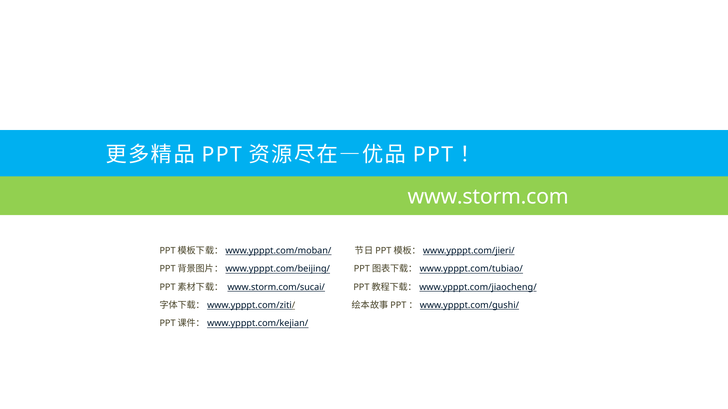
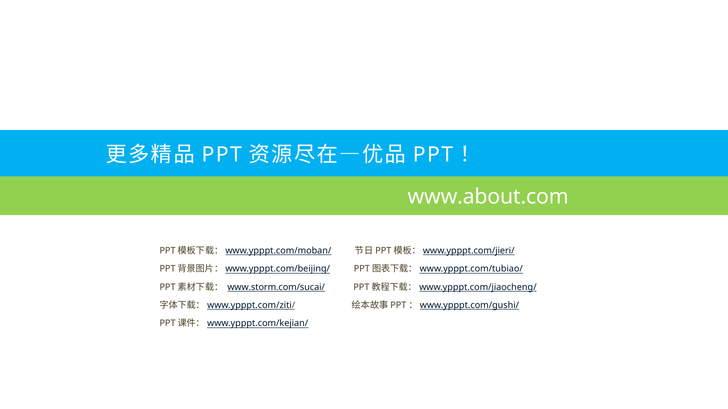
www.storm.com: www.storm.com -> www.about.com
